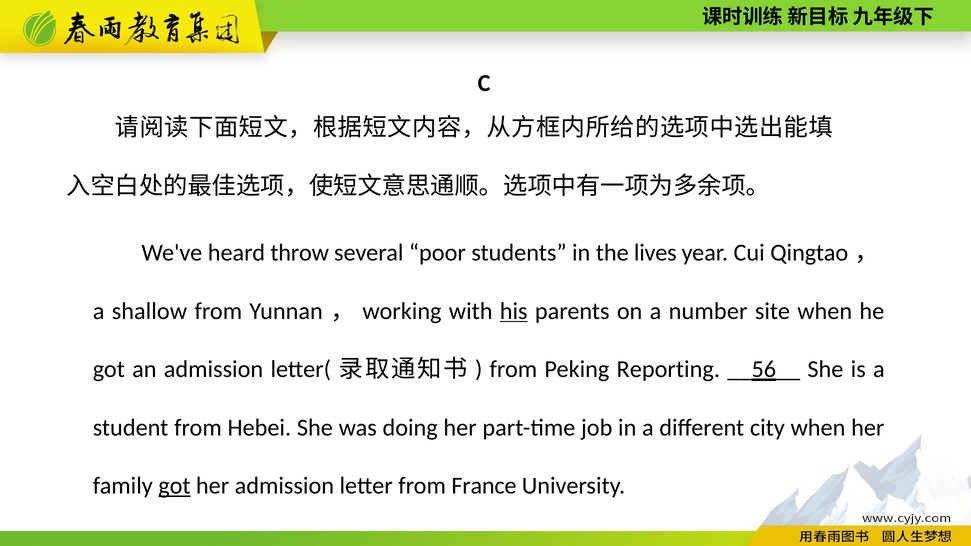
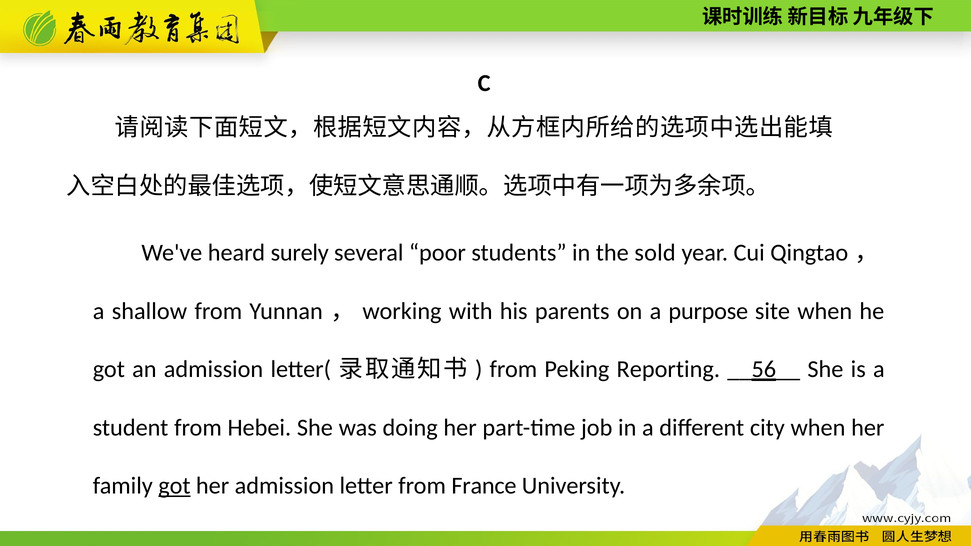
throw: throw -> surely
lives: lives -> sold
his underline: present -> none
number: number -> purpose
